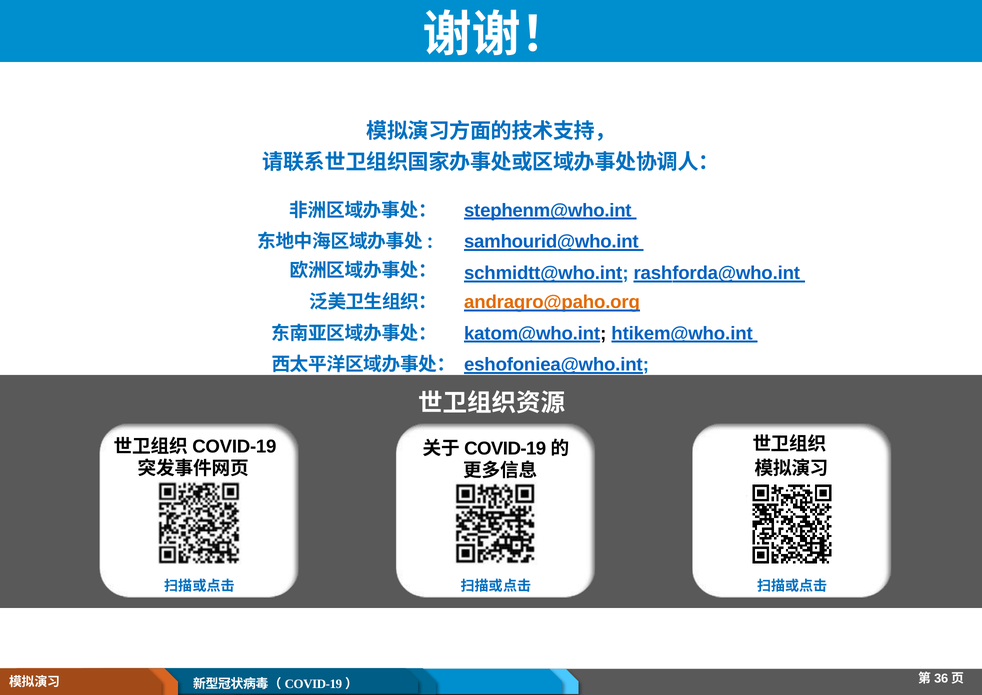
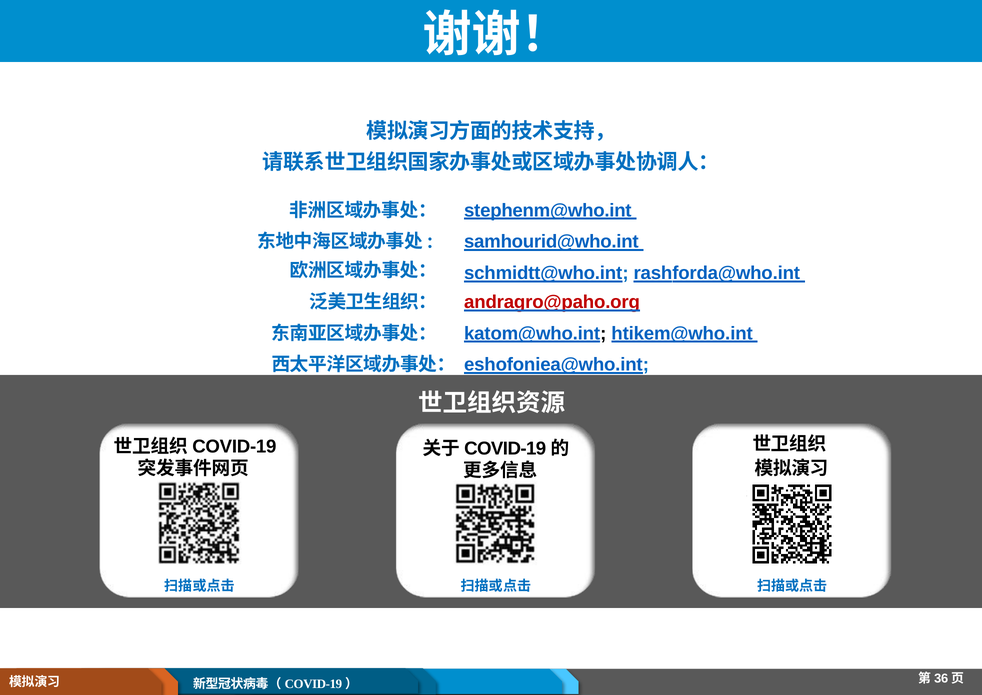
andragro@paho.org colour: orange -> red
